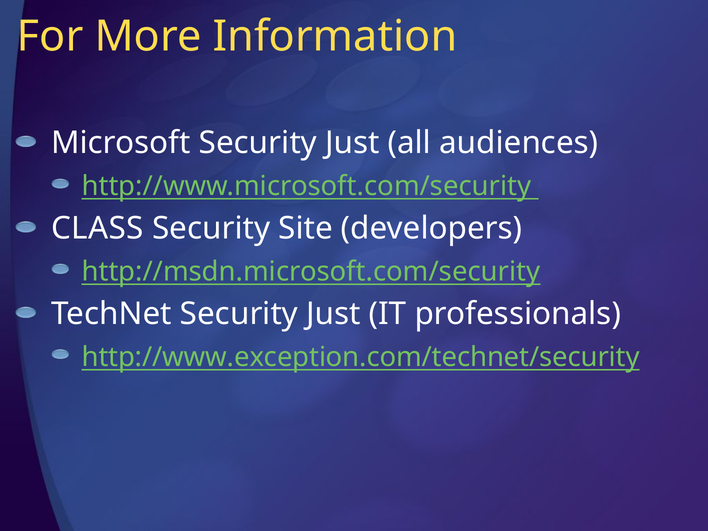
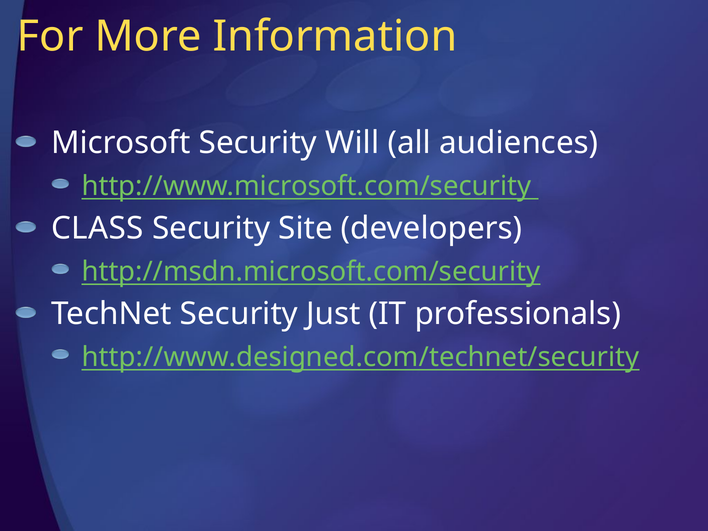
Microsoft Security Just: Just -> Will
http://www.exception.com/technet/security: http://www.exception.com/technet/security -> http://www.designed.com/technet/security
